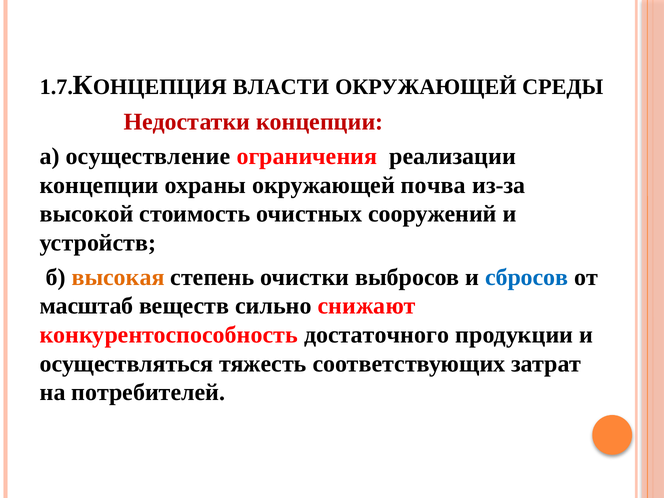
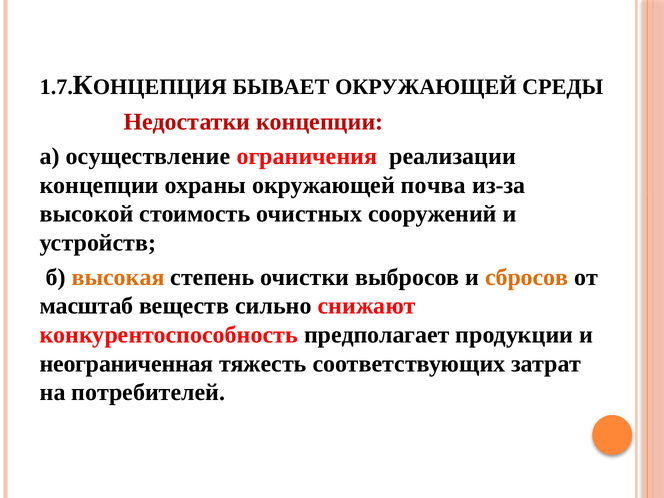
ВЛАСТИ: ВЛАСТИ -> БЫВАЕТ
сбросов colour: blue -> orange
достаточного: достаточного -> предполагает
осуществляться: осуществляться -> неограниченная
